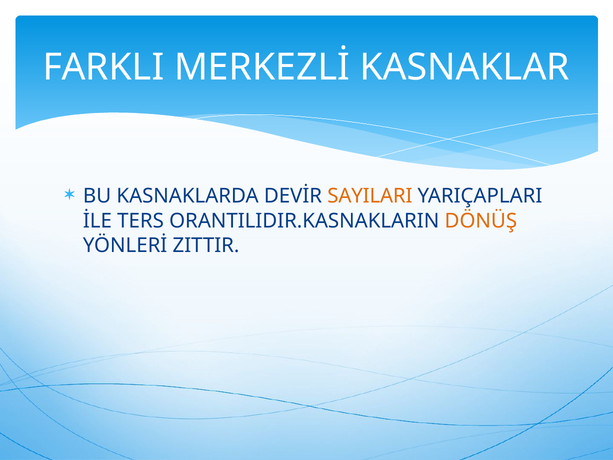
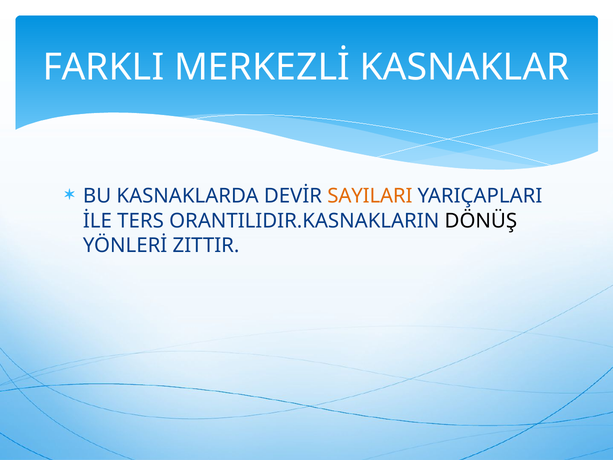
DÖNÜŞ colour: orange -> black
